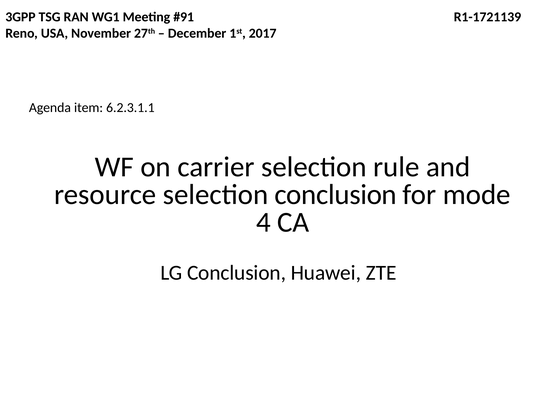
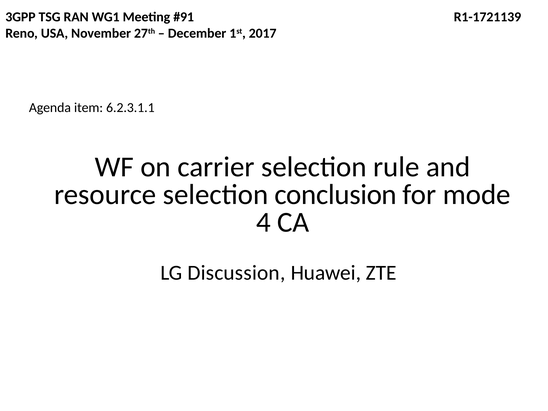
LG Conclusion: Conclusion -> Discussion
